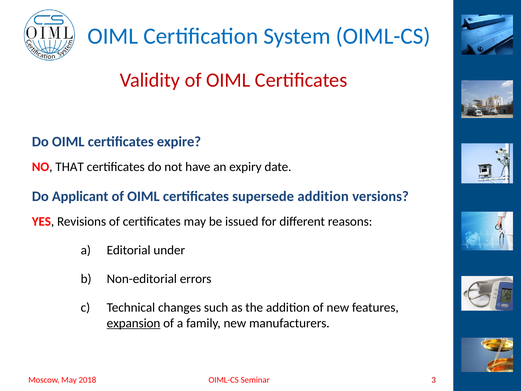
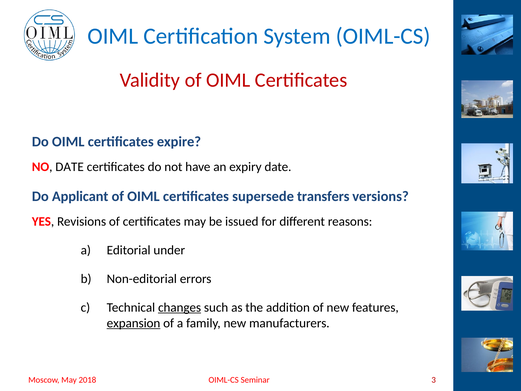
NO THAT: THAT -> DATE
supersede addition: addition -> transfers
changes underline: none -> present
